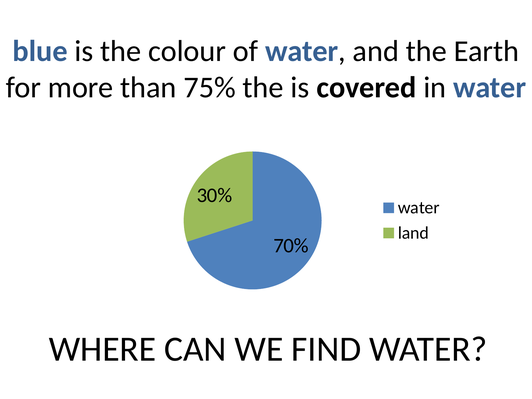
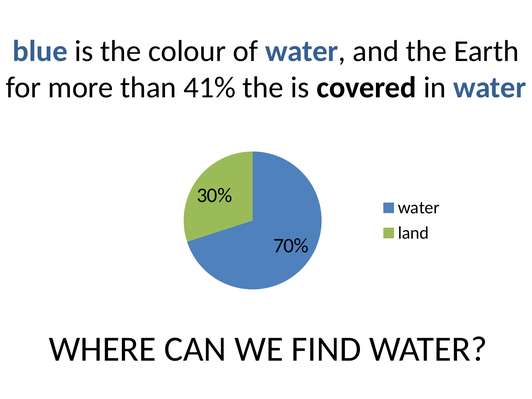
75%: 75% -> 41%
